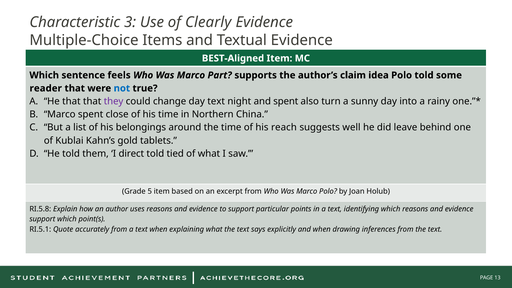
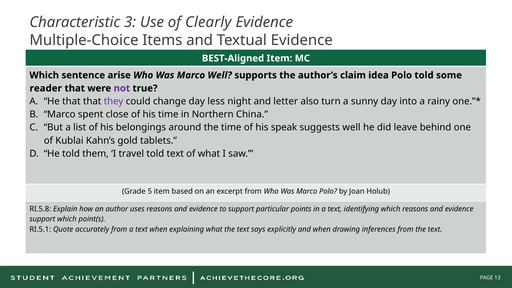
feels: feels -> arise
Marco Part: Part -> Well
not colour: blue -> purple
day text: text -> less
and spent: spent -> letter
reach: reach -> speak
direct: direct -> travel
told tied: tied -> text
